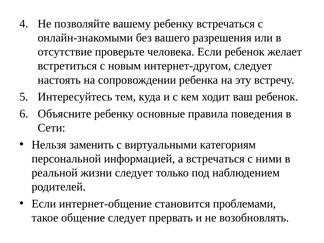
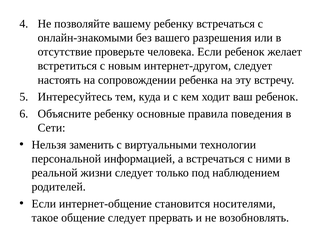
категориям: категориям -> технологии
проблемами: проблемами -> носителями
